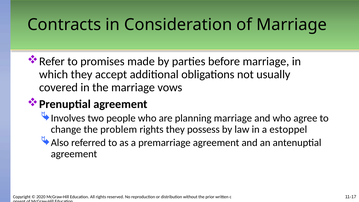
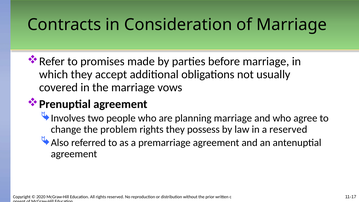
a estoppel: estoppel -> reserved
